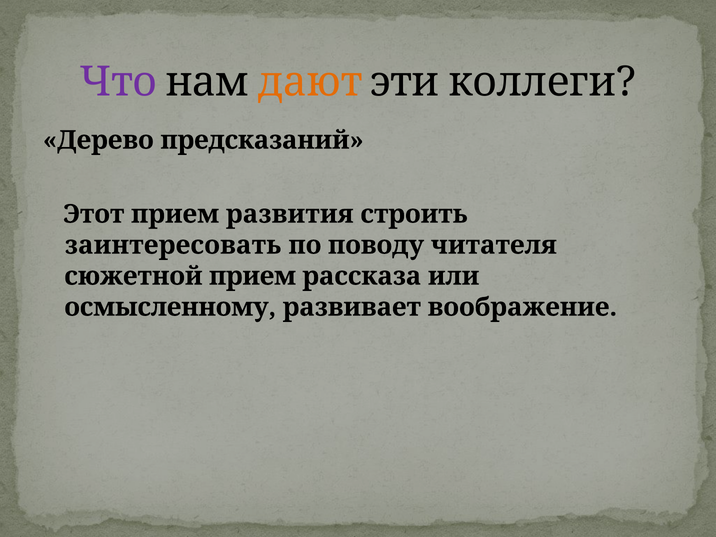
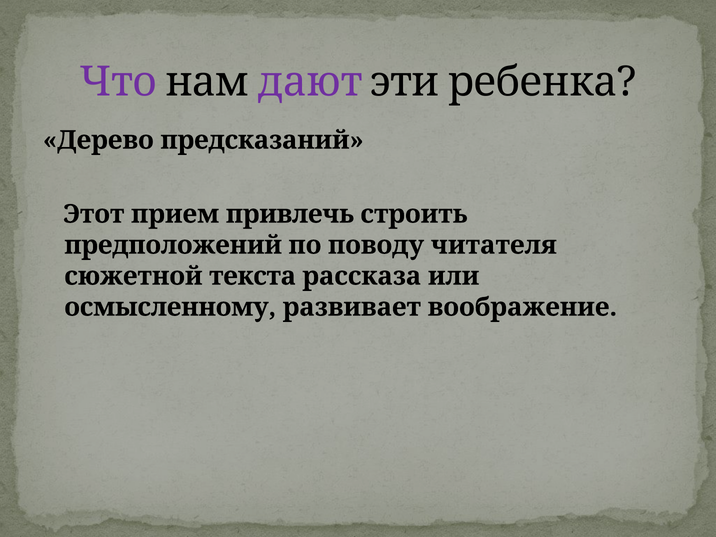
дают colour: orange -> purple
коллеги: коллеги -> ребенка
развития: развития -> привлечь
заинтересовать: заинтересовать -> предположений
сюжетной прием: прием -> текста
